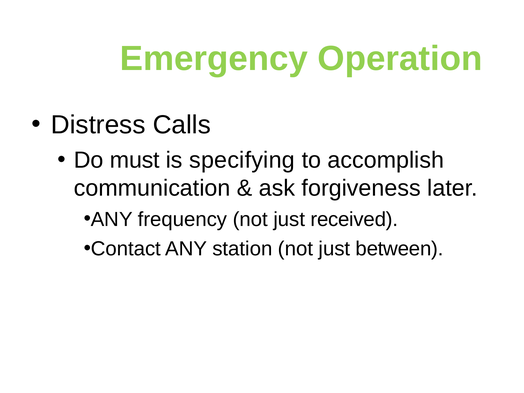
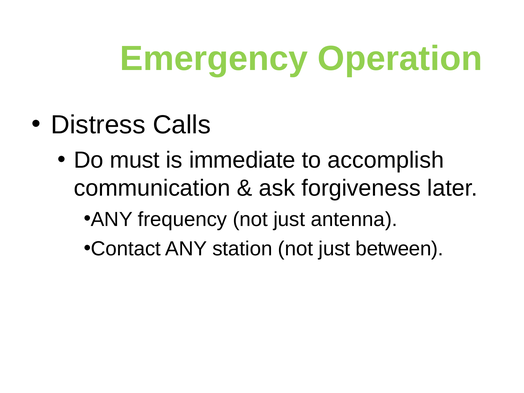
specifying: specifying -> immediate
received: received -> antenna
